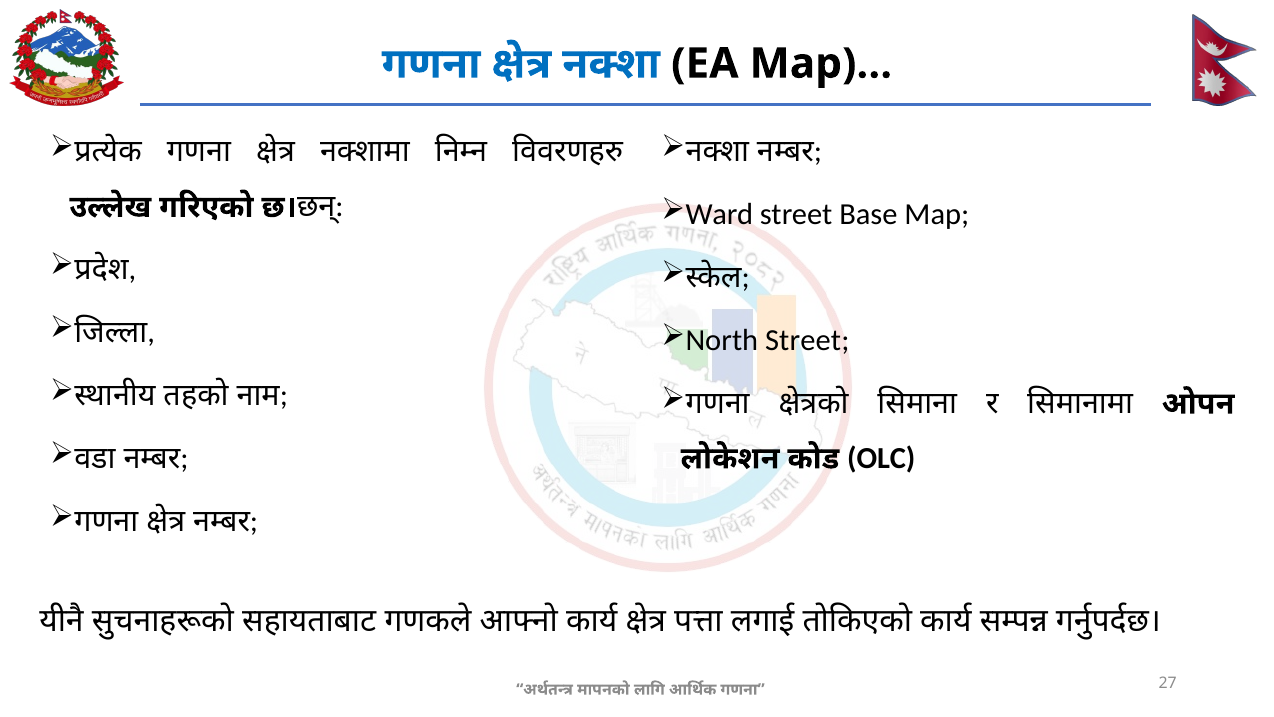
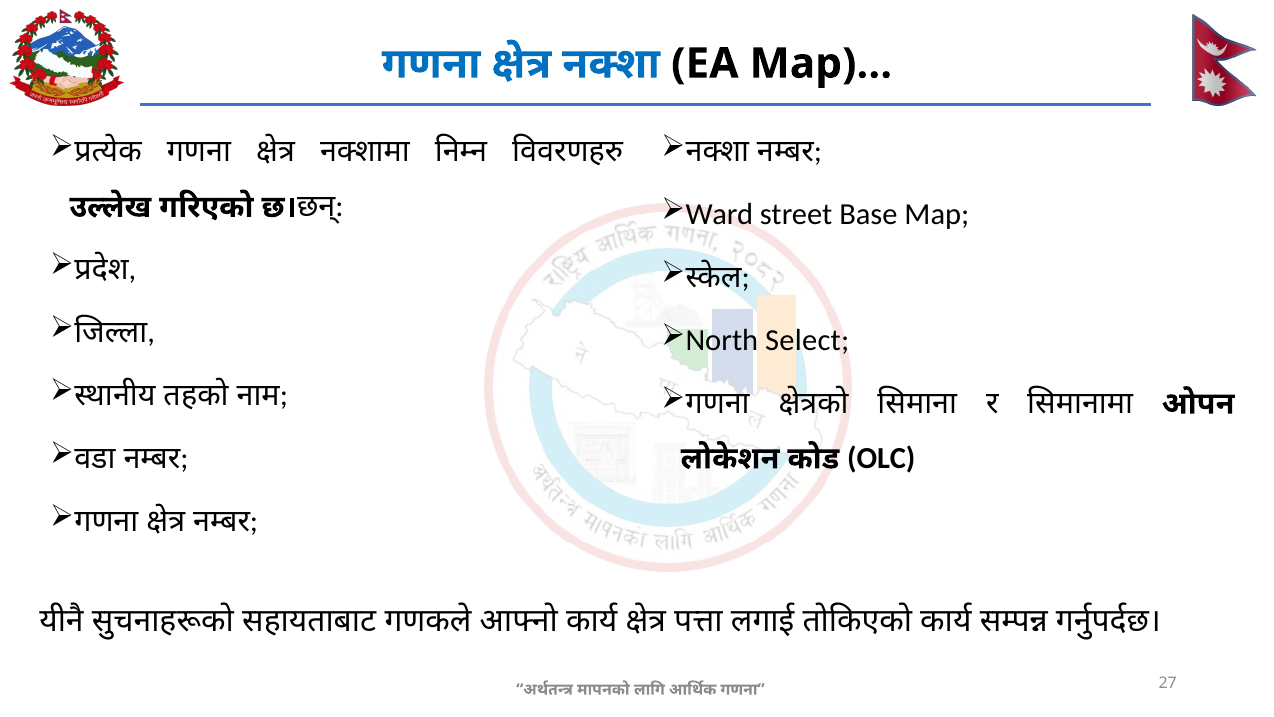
North Street: Street -> Select
